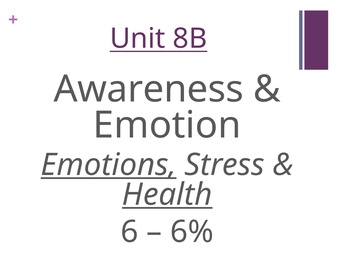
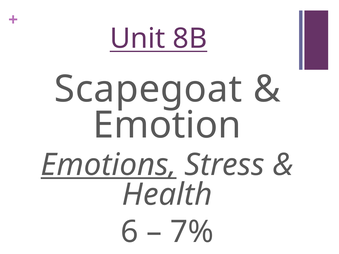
Awareness: Awareness -> Scapegoat
Health underline: present -> none
6%: 6% -> 7%
